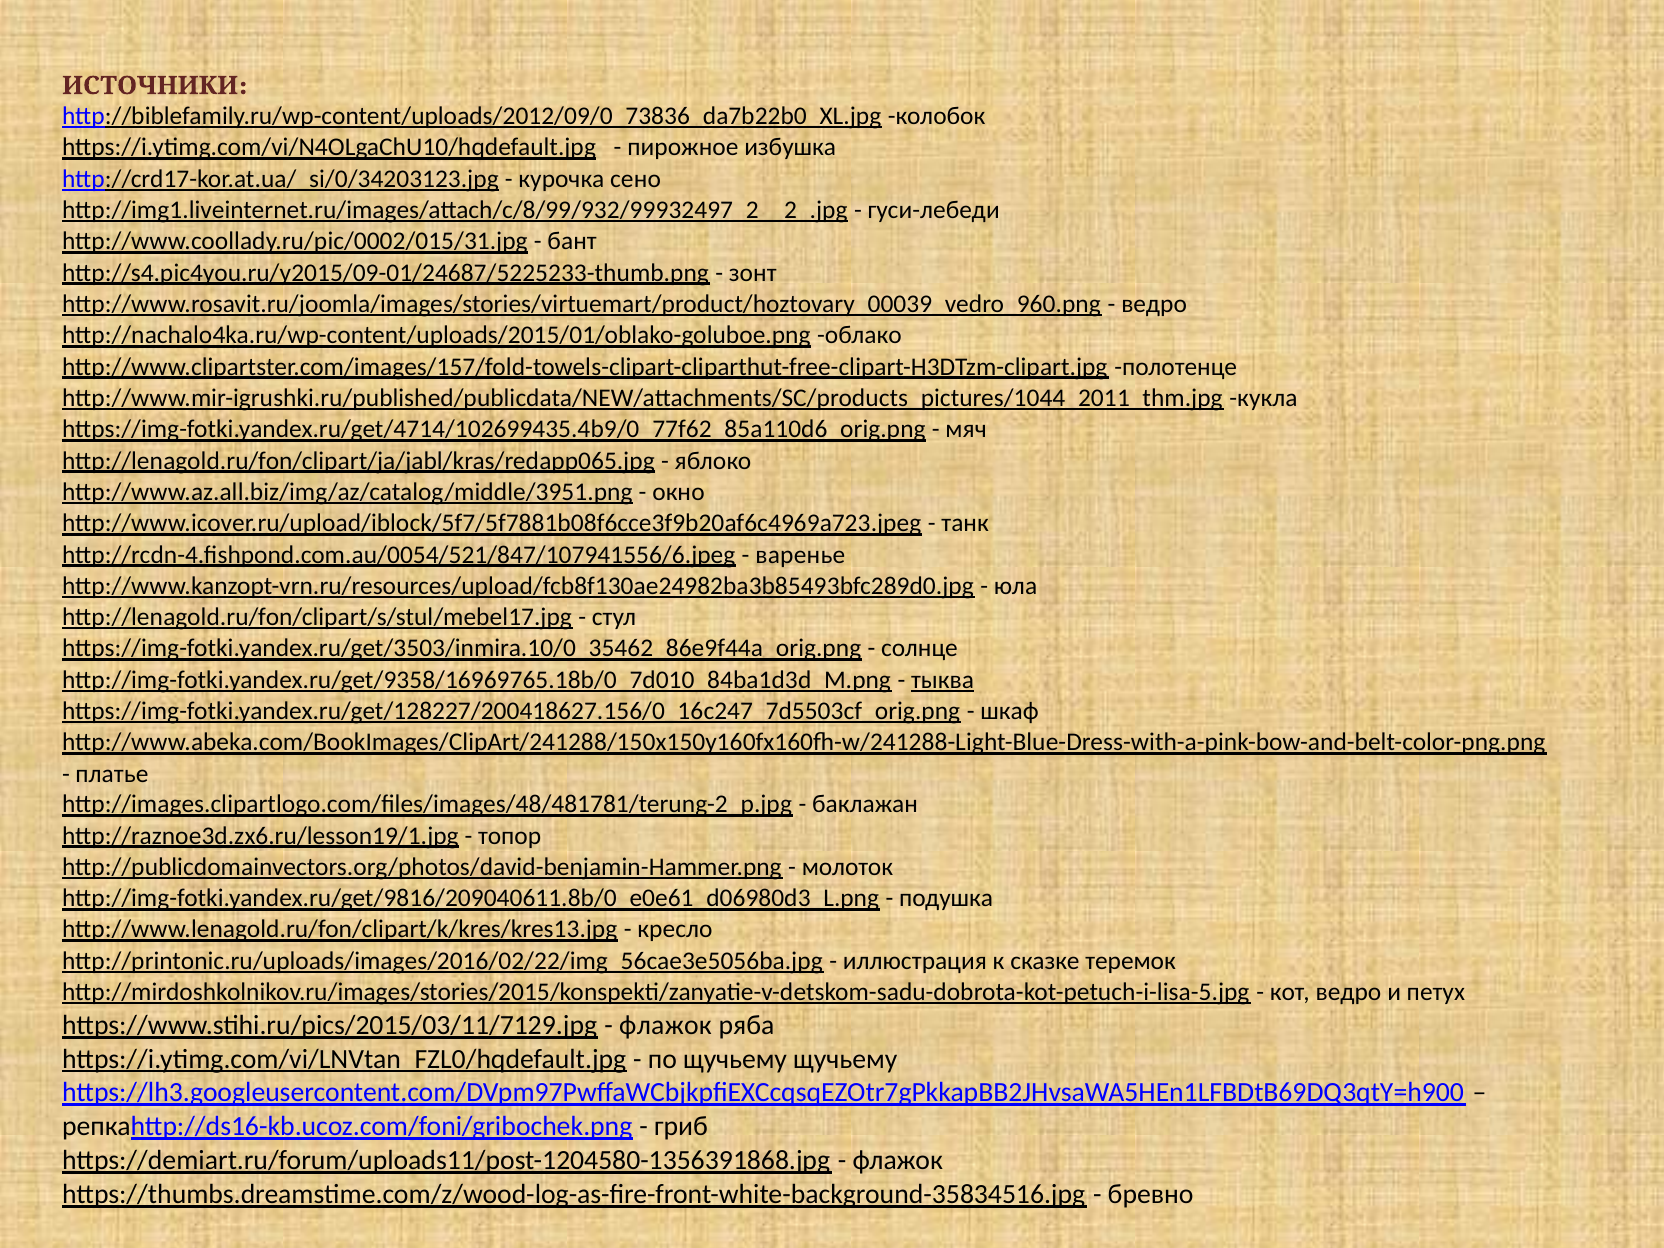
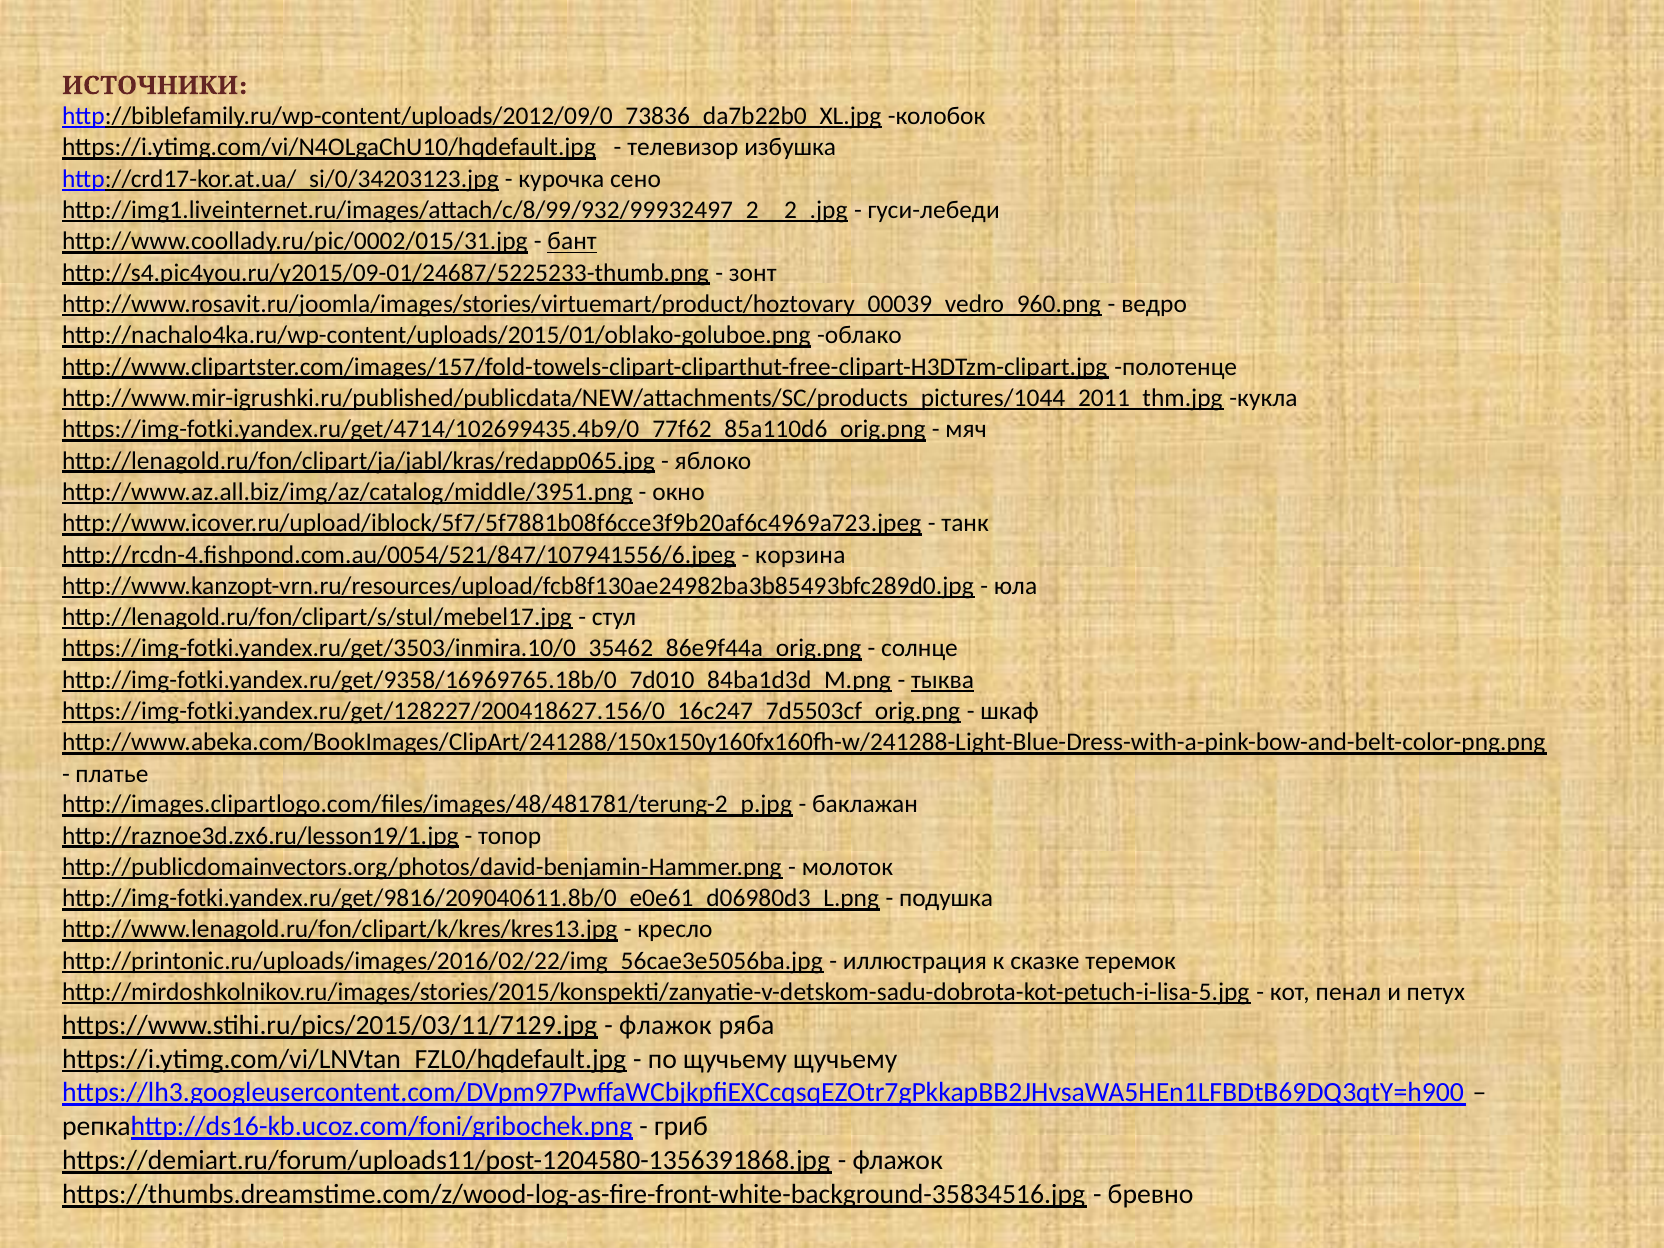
пирожное: пирожное -> телевизор
бант underline: none -> present
варенье: варенье -> корзина
кот ведро: ведро -> пенал
